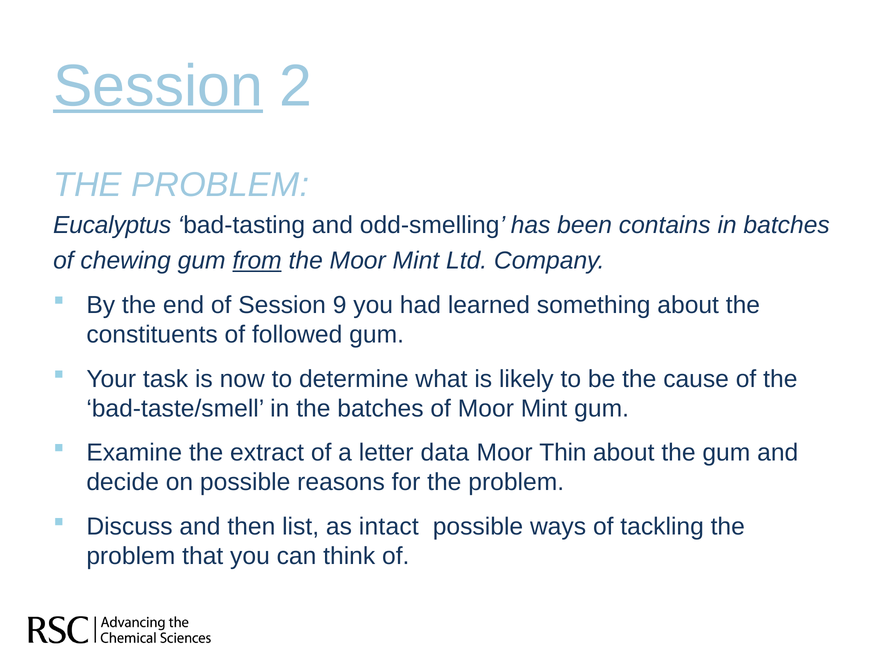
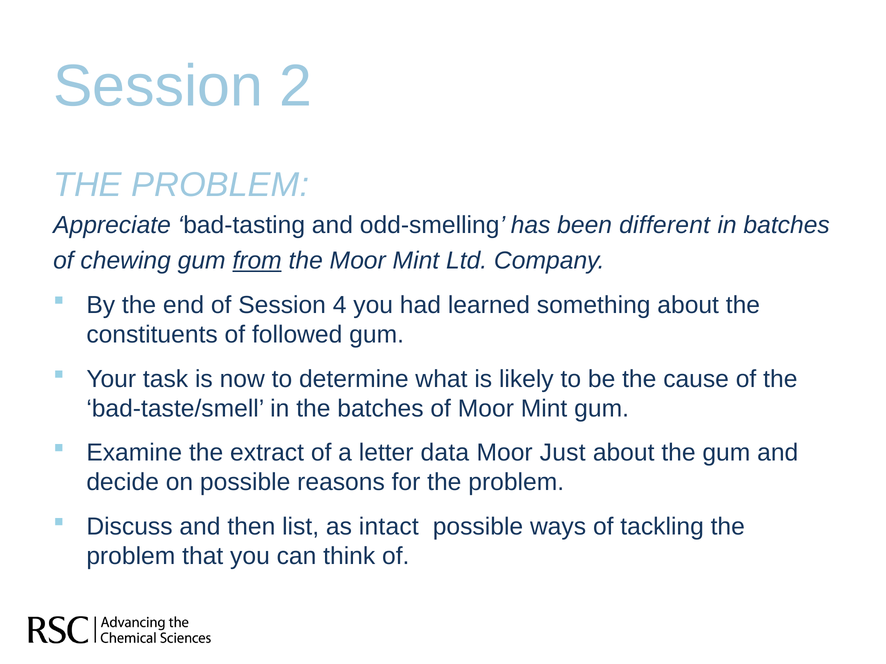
Session at (158, 86) underline: present -> none
Eucalyptus: Eucalyptus -> Appreciate
contains: contains -> different
9: 9 -> 4
Thin: Thin -> Just
